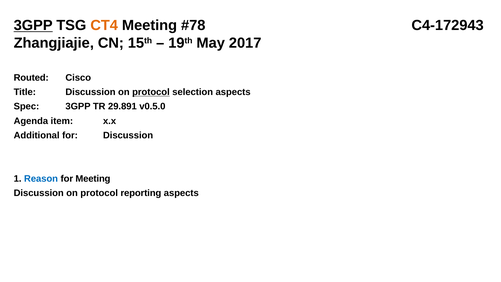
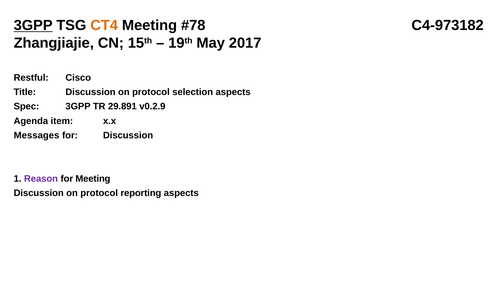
C4-172943: C4-172943 -> C4-973182
Routed: Routed -> Restful
protocol at (151, 92) underline: present -> none
v0.5.0: v0.5.0 -> v0.2.9
Additional: Additional -> Messages
Reason colour: blue -> purple
